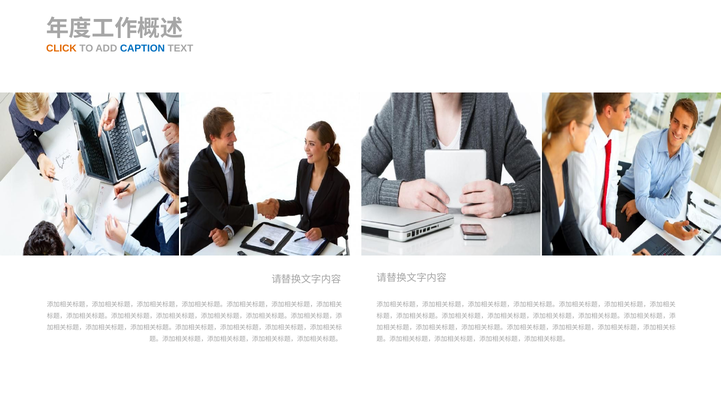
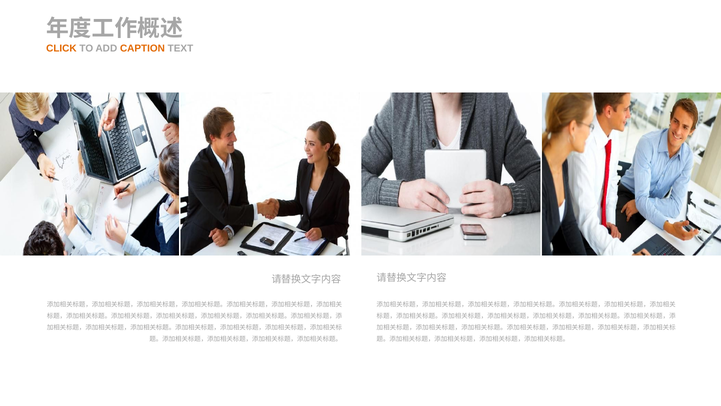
CAPTION colour: blue -> orange
